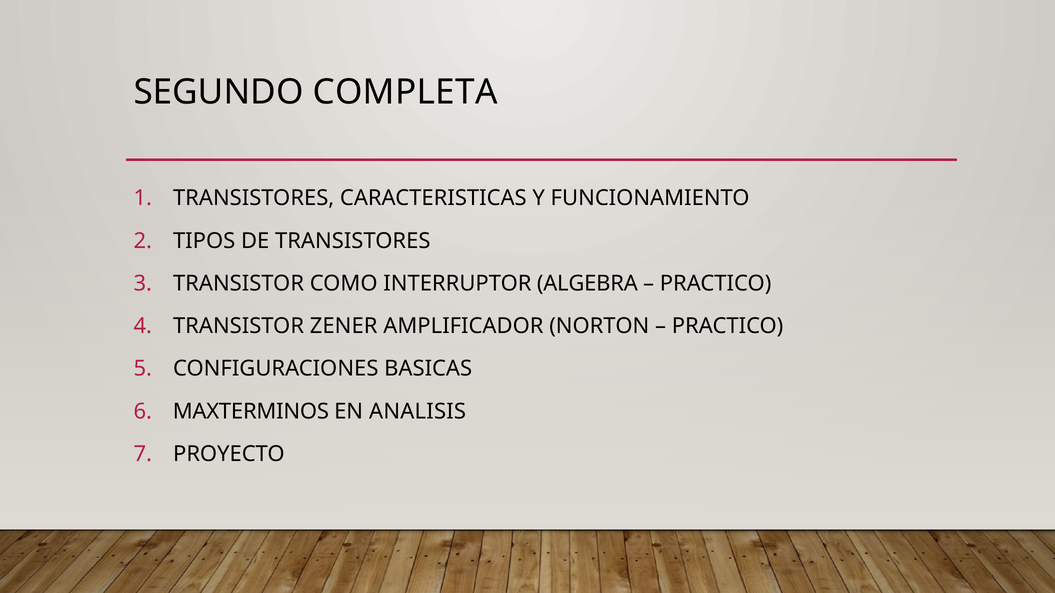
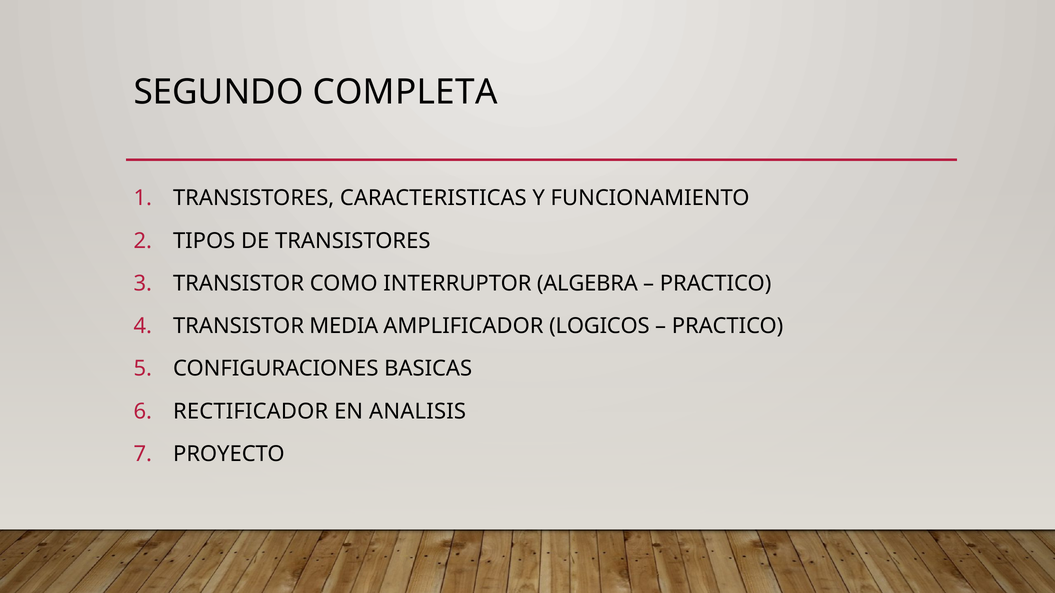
ZENER: ZENER -> MEDIA
NORTON: NORTON -> LOGICOS
MAXTERMINOS: MAXTERMINOS -> RECTIFICADOR
